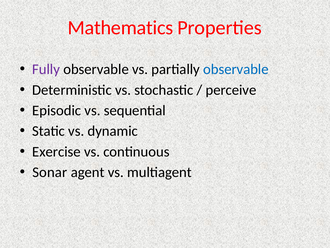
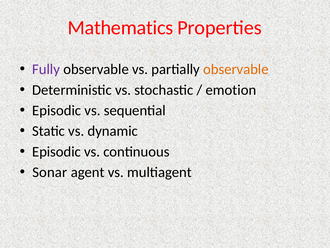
observable at (236, 69) colour: blue -> orange
perceive: perceive -> emotion
Exercise at (56, 151): Exercise -> Episodic
